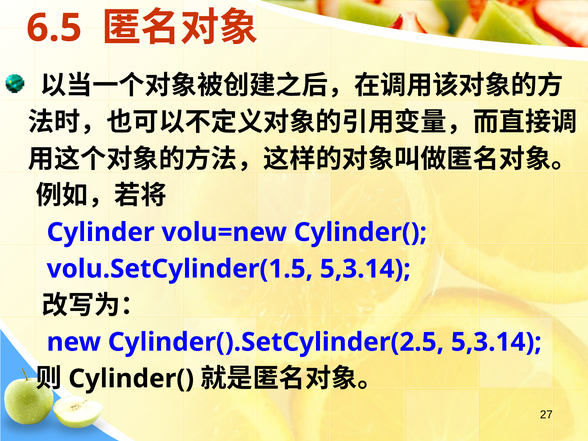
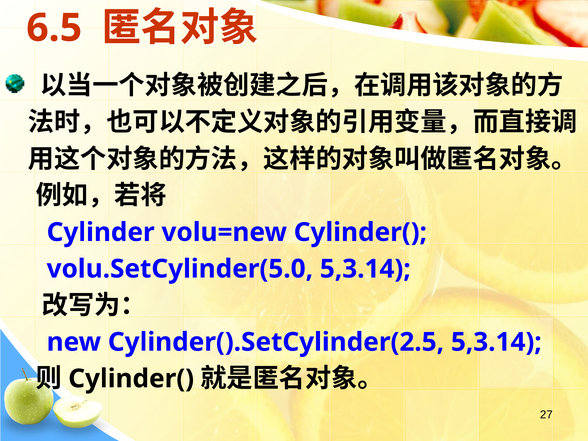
volu.SetCylinder(1.5: volu.SetCylinder(1.5 -> volu.SetCylinder(5.0
